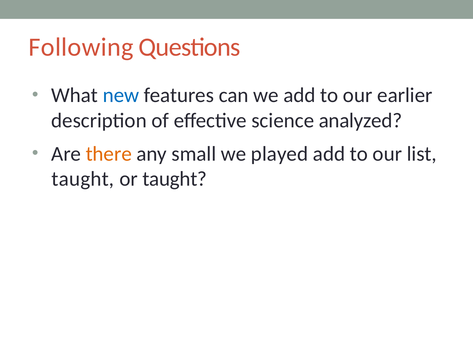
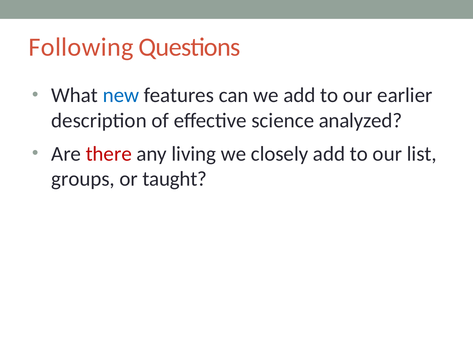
there colour: orange -> red
small: small -> living
played: played -> closely
taught at (83, 179): taught -> groups
